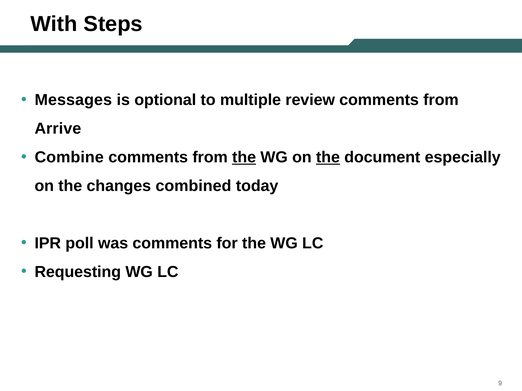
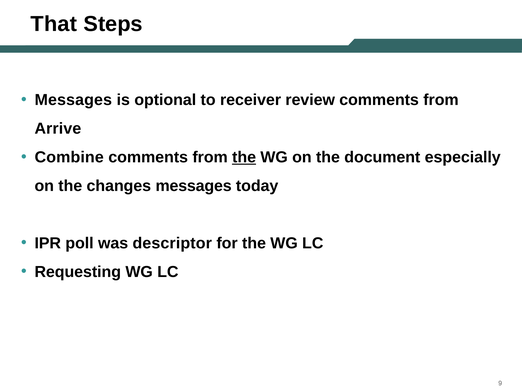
With: With -> That
multiple: multiple -> receiver
the at (328, 157) underline: present -> none
changes combined: combined -> messages
was comments: comments -> descriptor
